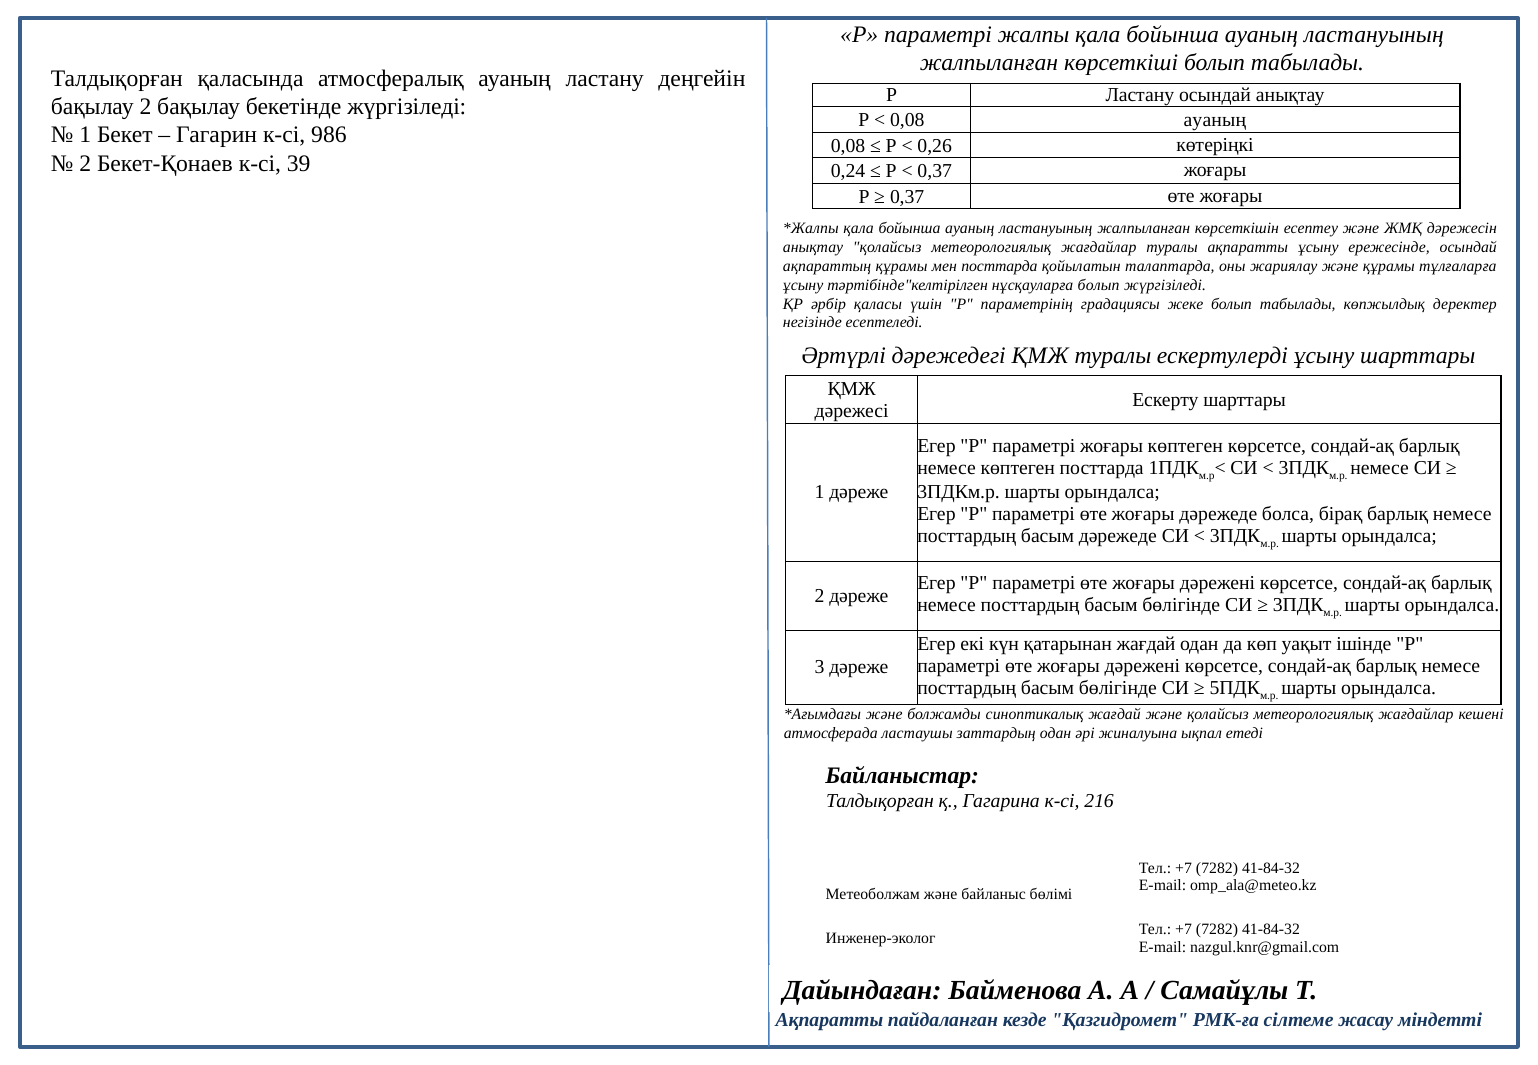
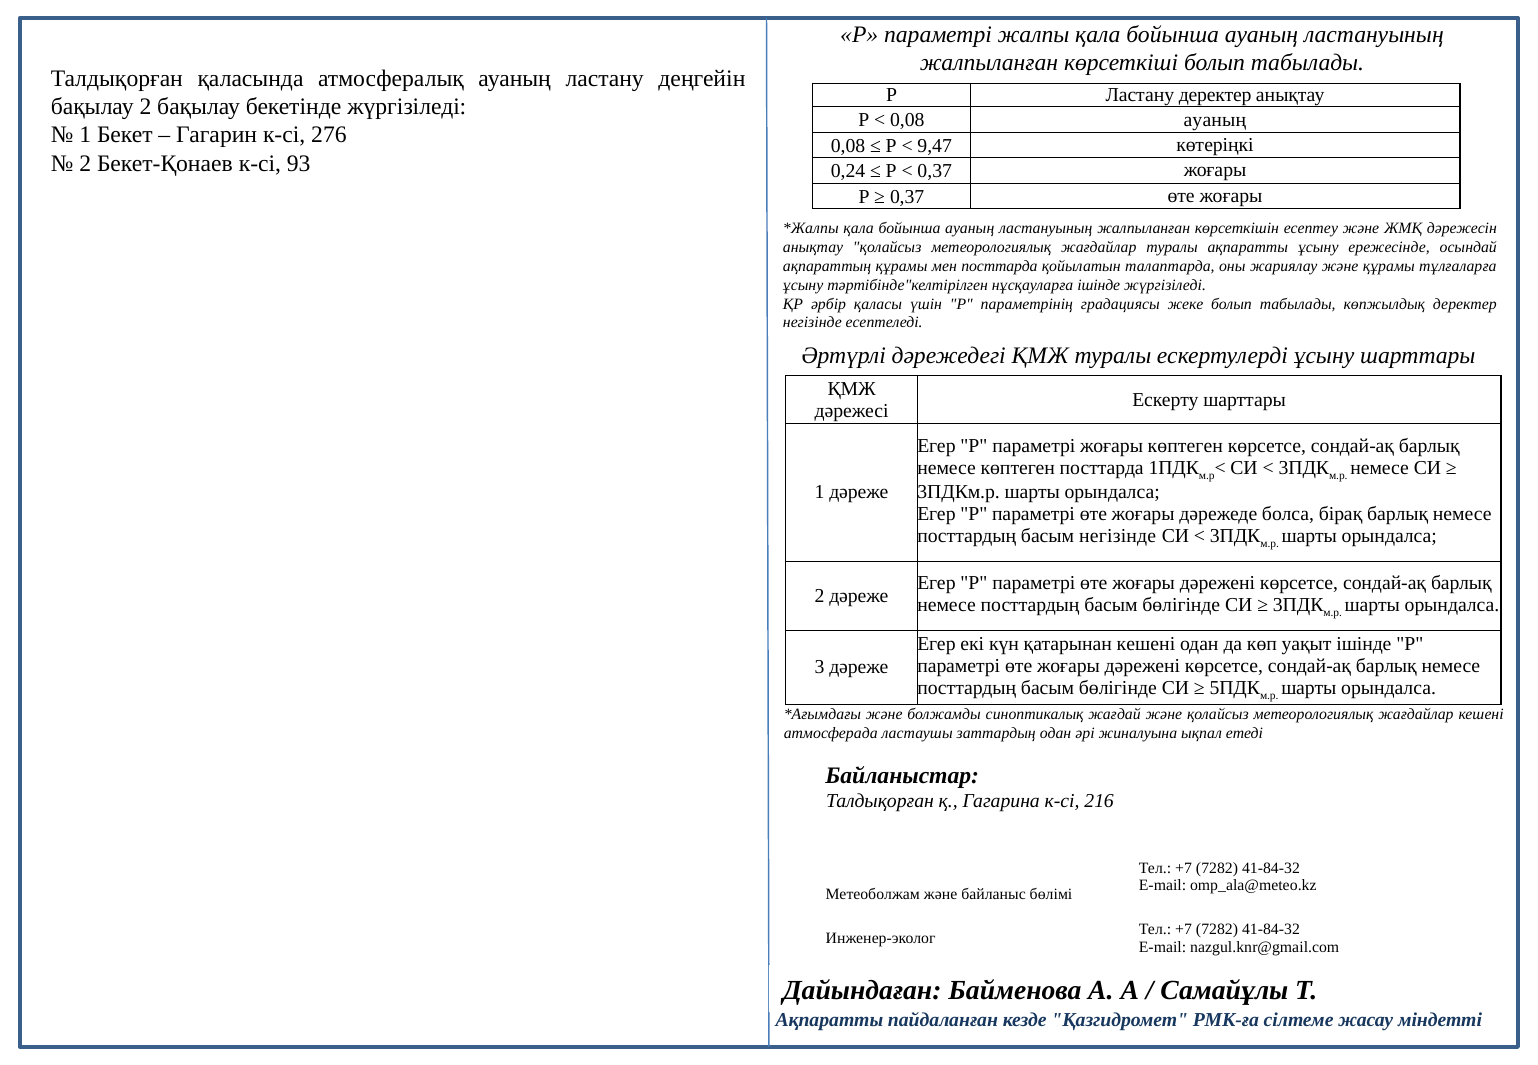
Ластану осындай: осындай -> деректер
986: 986 -> 276
0,26: 0,26 -> 9,47
39: 39 -> 93
нұсқауларға болып: болып -> ішінде
басым дәрежеде: дәрежеде -> негізінде
қатарынан жағдай: жағдай -> кешені
